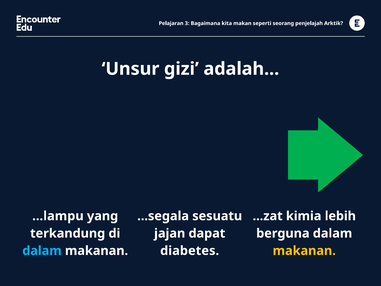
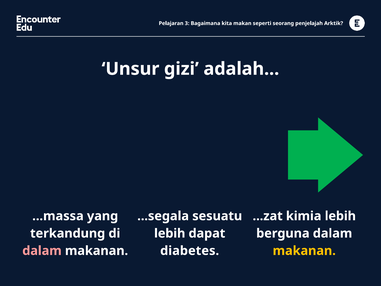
...lampu: ...lampu -> ...massa
jajan at (170, 233): jajan -> lebih
dalam at (42, 251) colour: light blue -> pink
